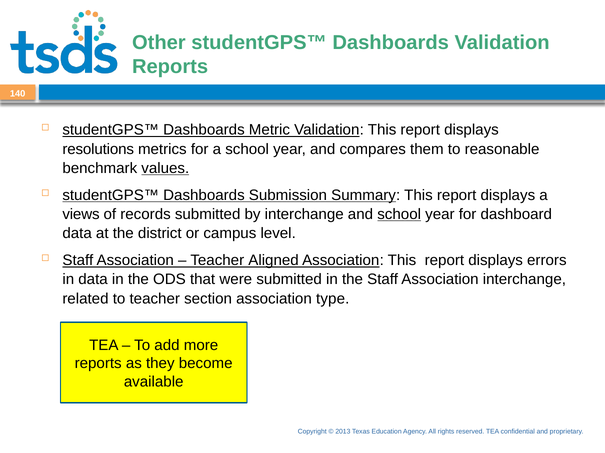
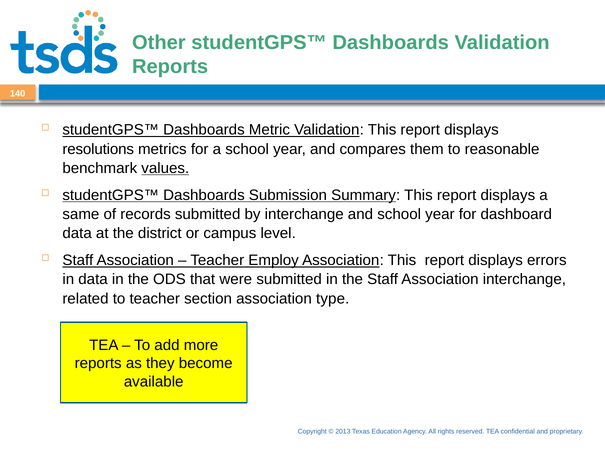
views: views -> same
school at (399, 215) underline: present -> none
Aligned: Aligned -> Employ
